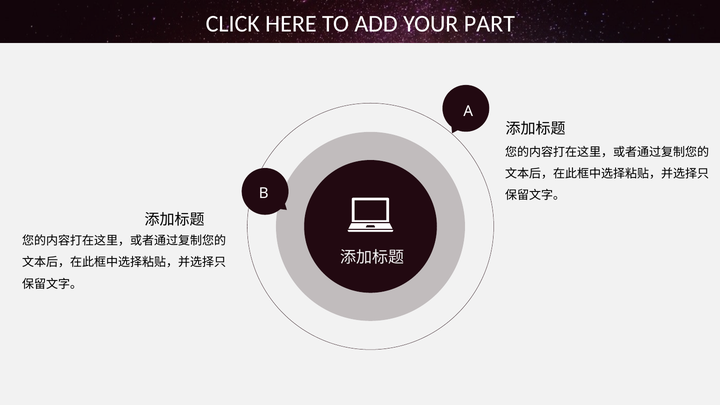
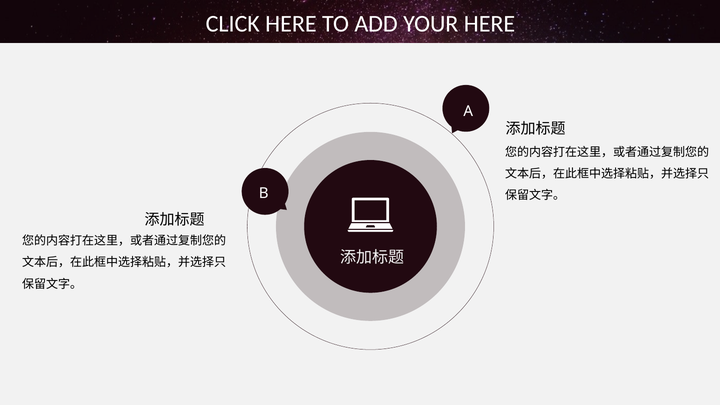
YOUR PART: PART -> HERE
